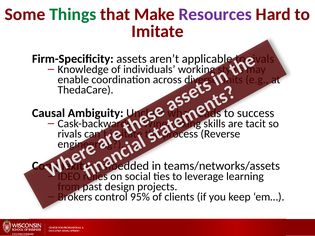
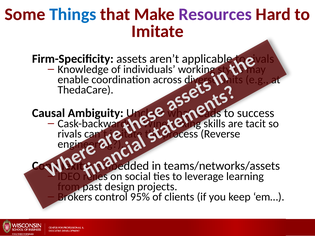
Things colour: green -> blue
